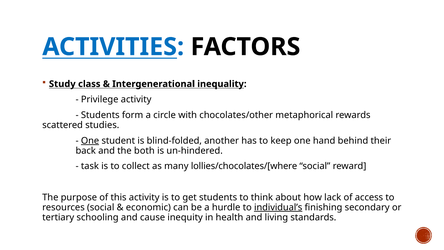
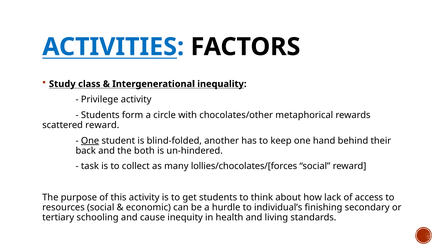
scattered studies: studies -> reward
lollies/chocolates/[where: lollies/chocolates/[where -> lollies/chocolates/[forces
individual’s underline: present -> none
